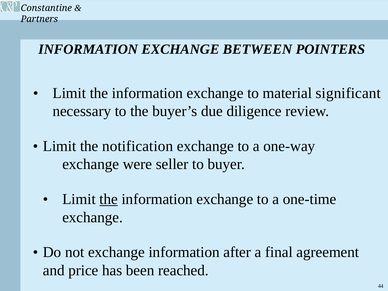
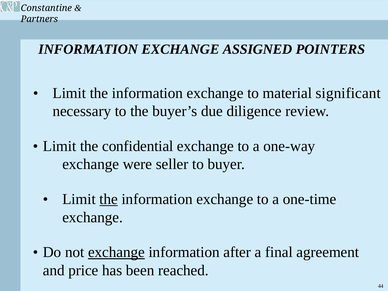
BETWEEN: BETWEEN -> ASSIGNED
notification: notification -> confidential
exchange at (116, 252) underline: none -> present
